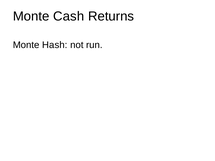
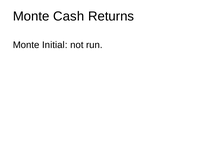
Hash: Hash -> Initial
